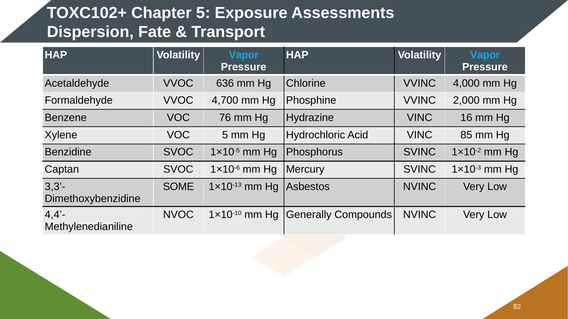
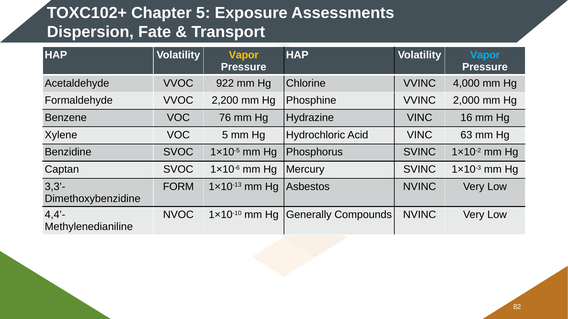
Vapor at (244, 55) colour: light blue -> yellow
636: 636 -> 922
4,700: 4,700 -> 2,200
85: 85 -> 63
SOME: SOME -> FORM
